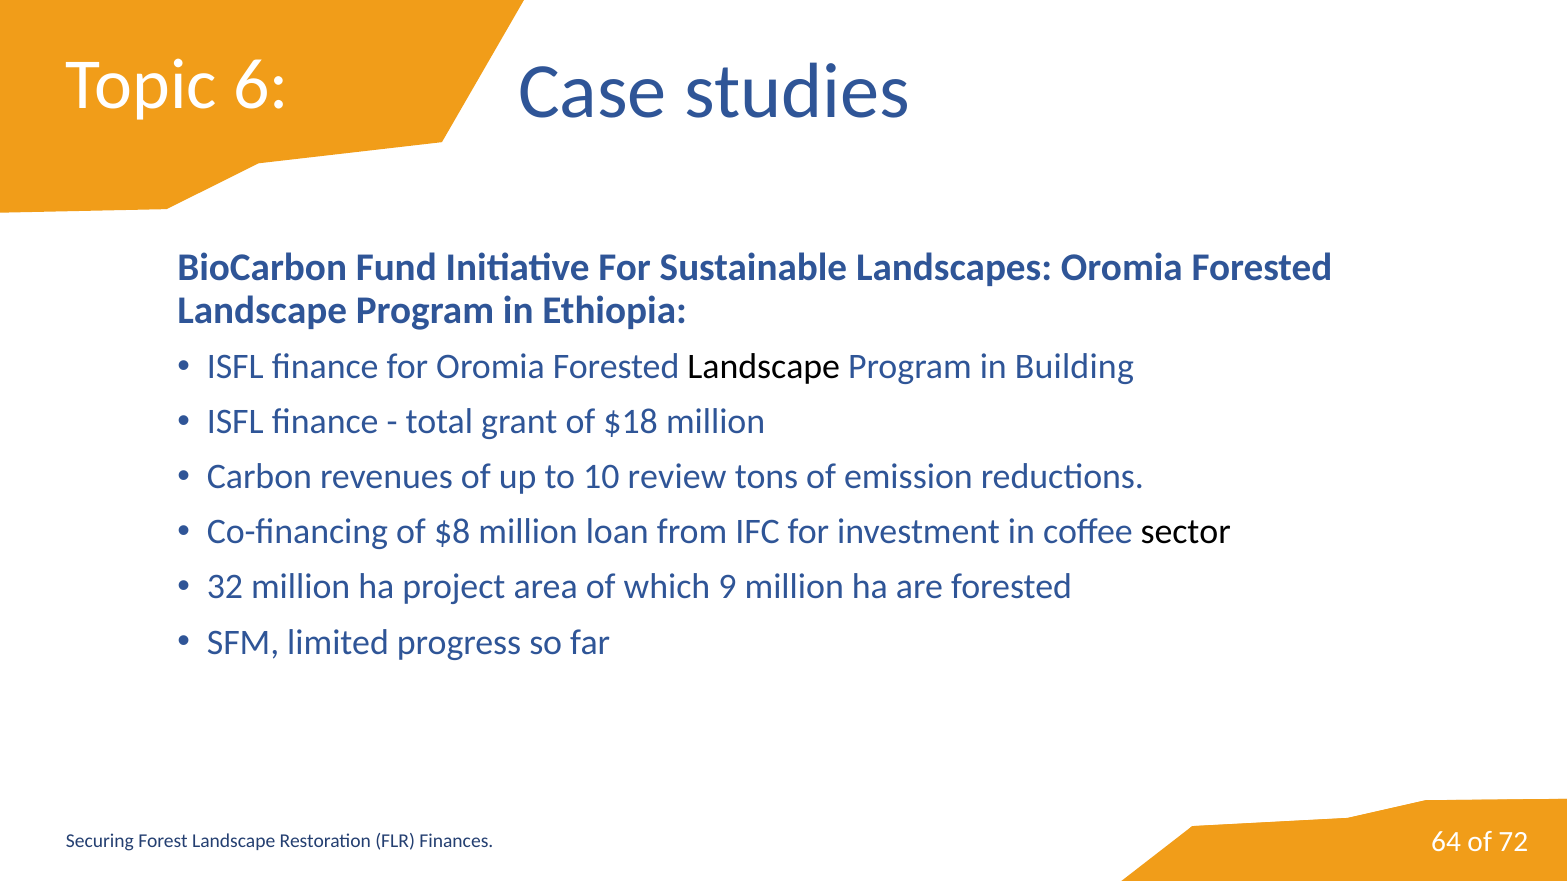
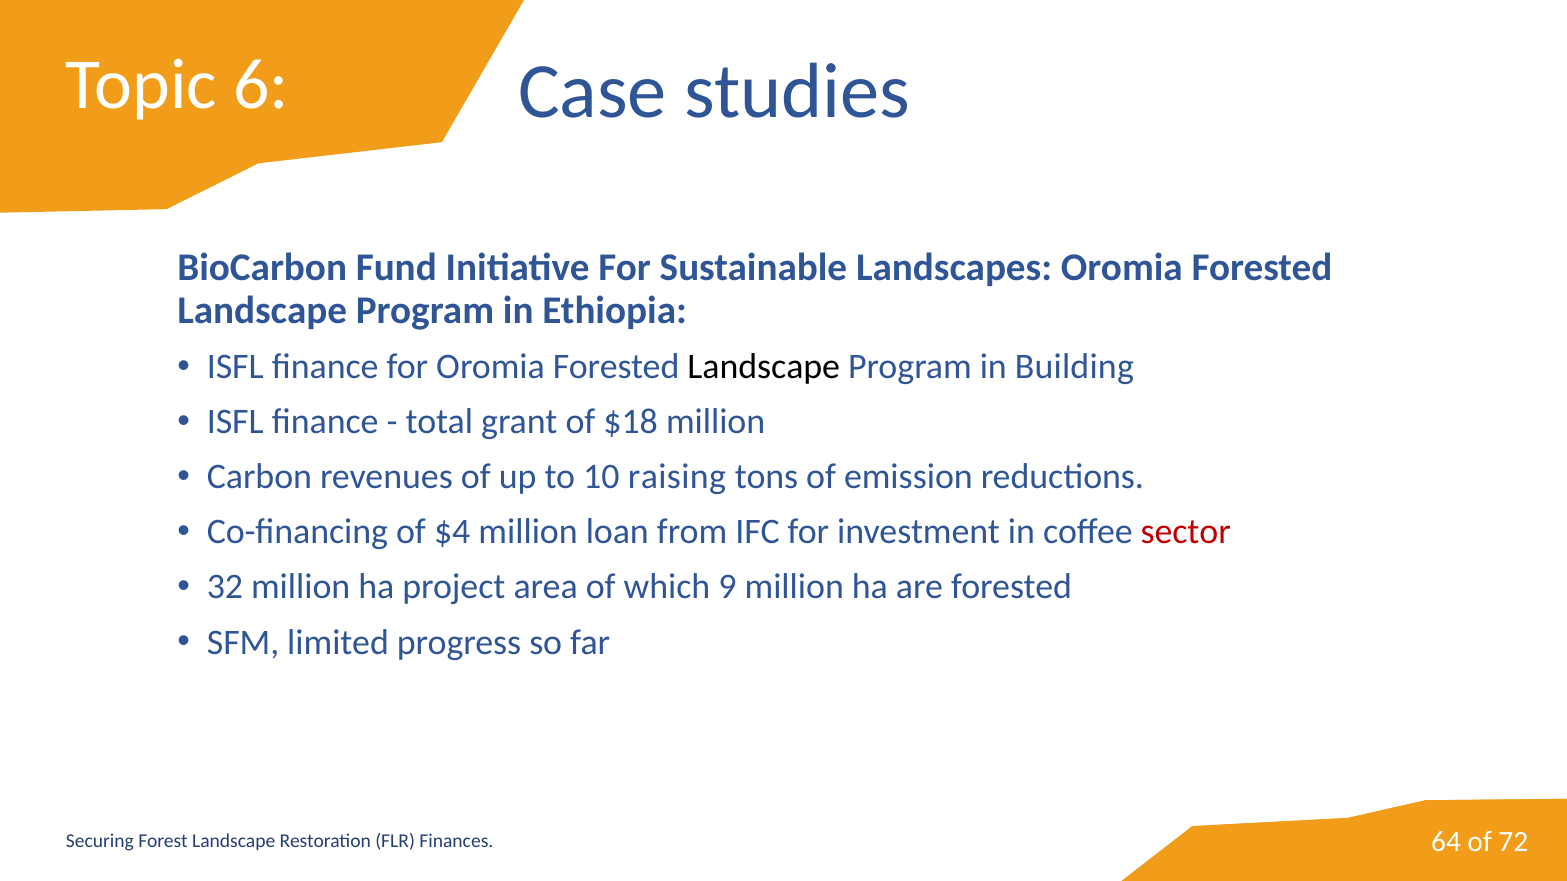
review: review -> raising
$8: $8 -> $4
sector colour: black -> red
